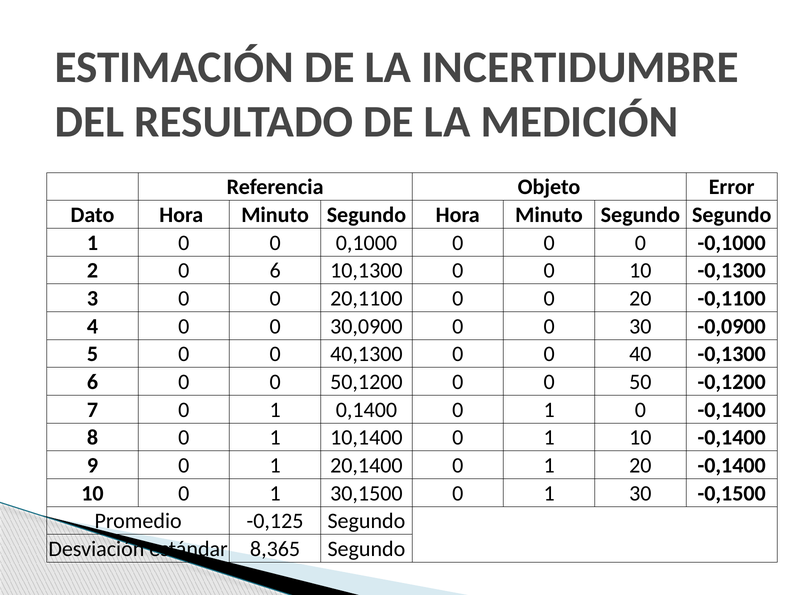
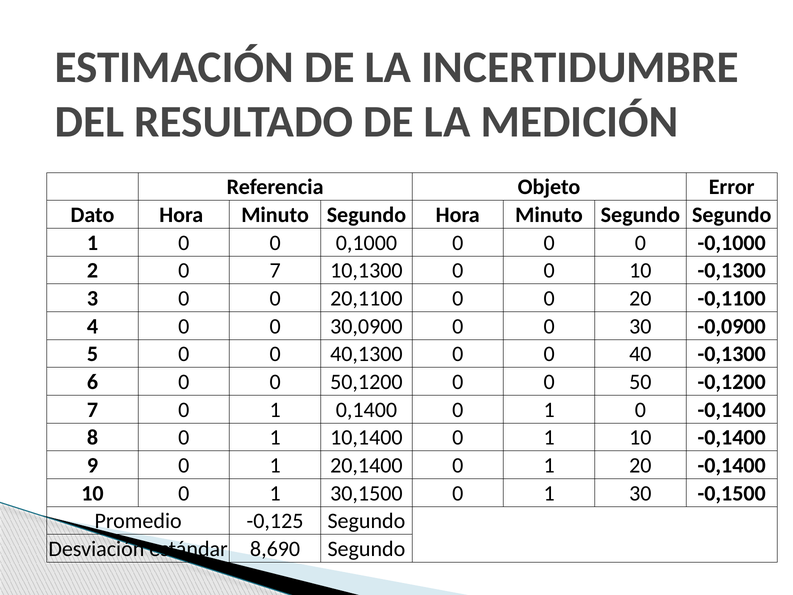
0 6: 6 -> 7
8,365: 8,365 -> 8,690
